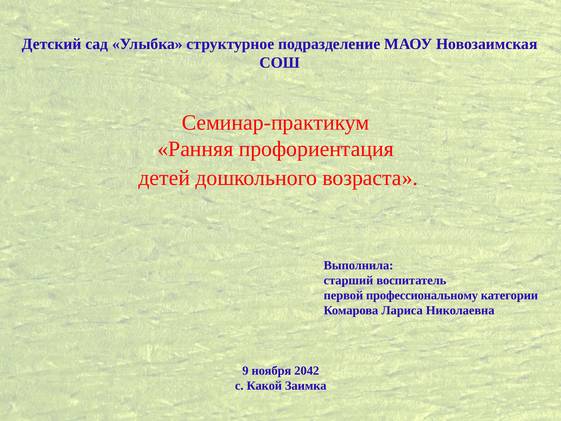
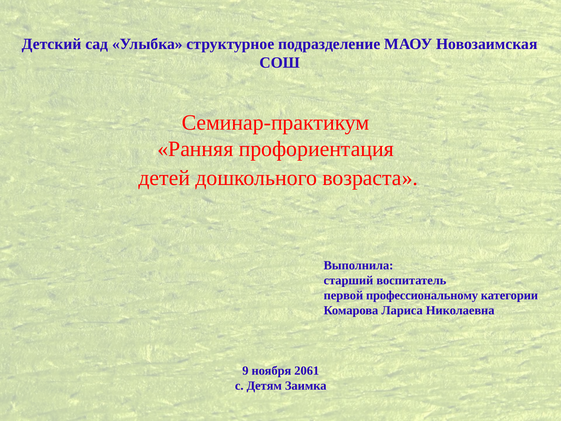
2042: 2042 -> 2061
Какой: Какой -> Детям
